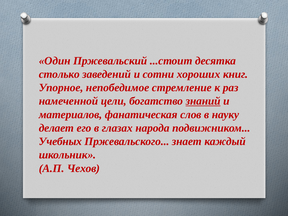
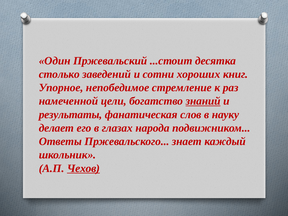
материалов: материалов -> результаты
Учебных: Учебных -> Ответы
Чехов underline: none -> present
